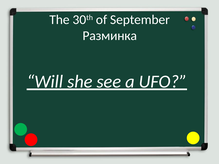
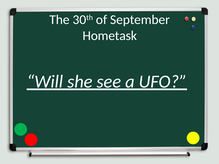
Разминка: Разминка -> Hometask
